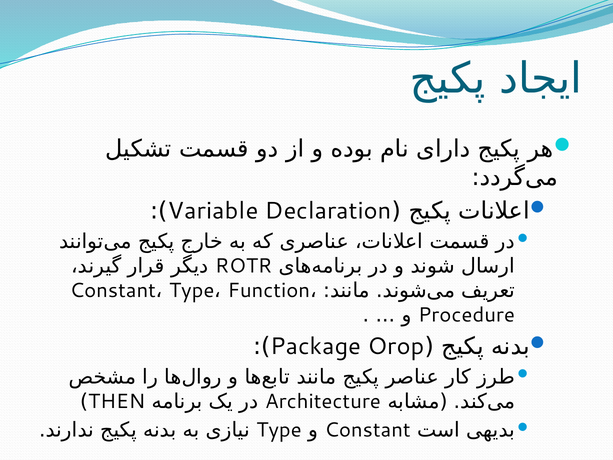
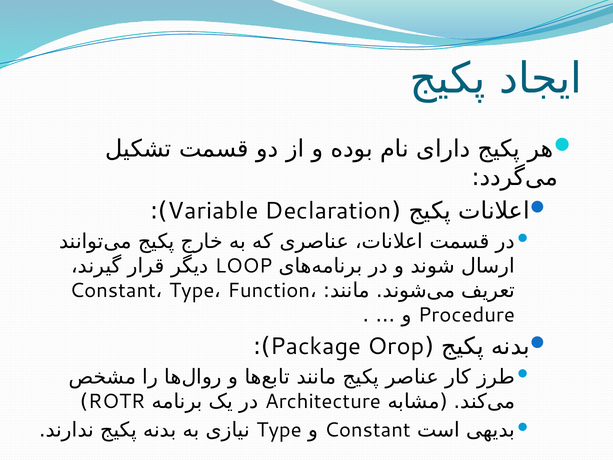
ROTR: ROTR -> LOOP
THEN: THEN -> ROTR
